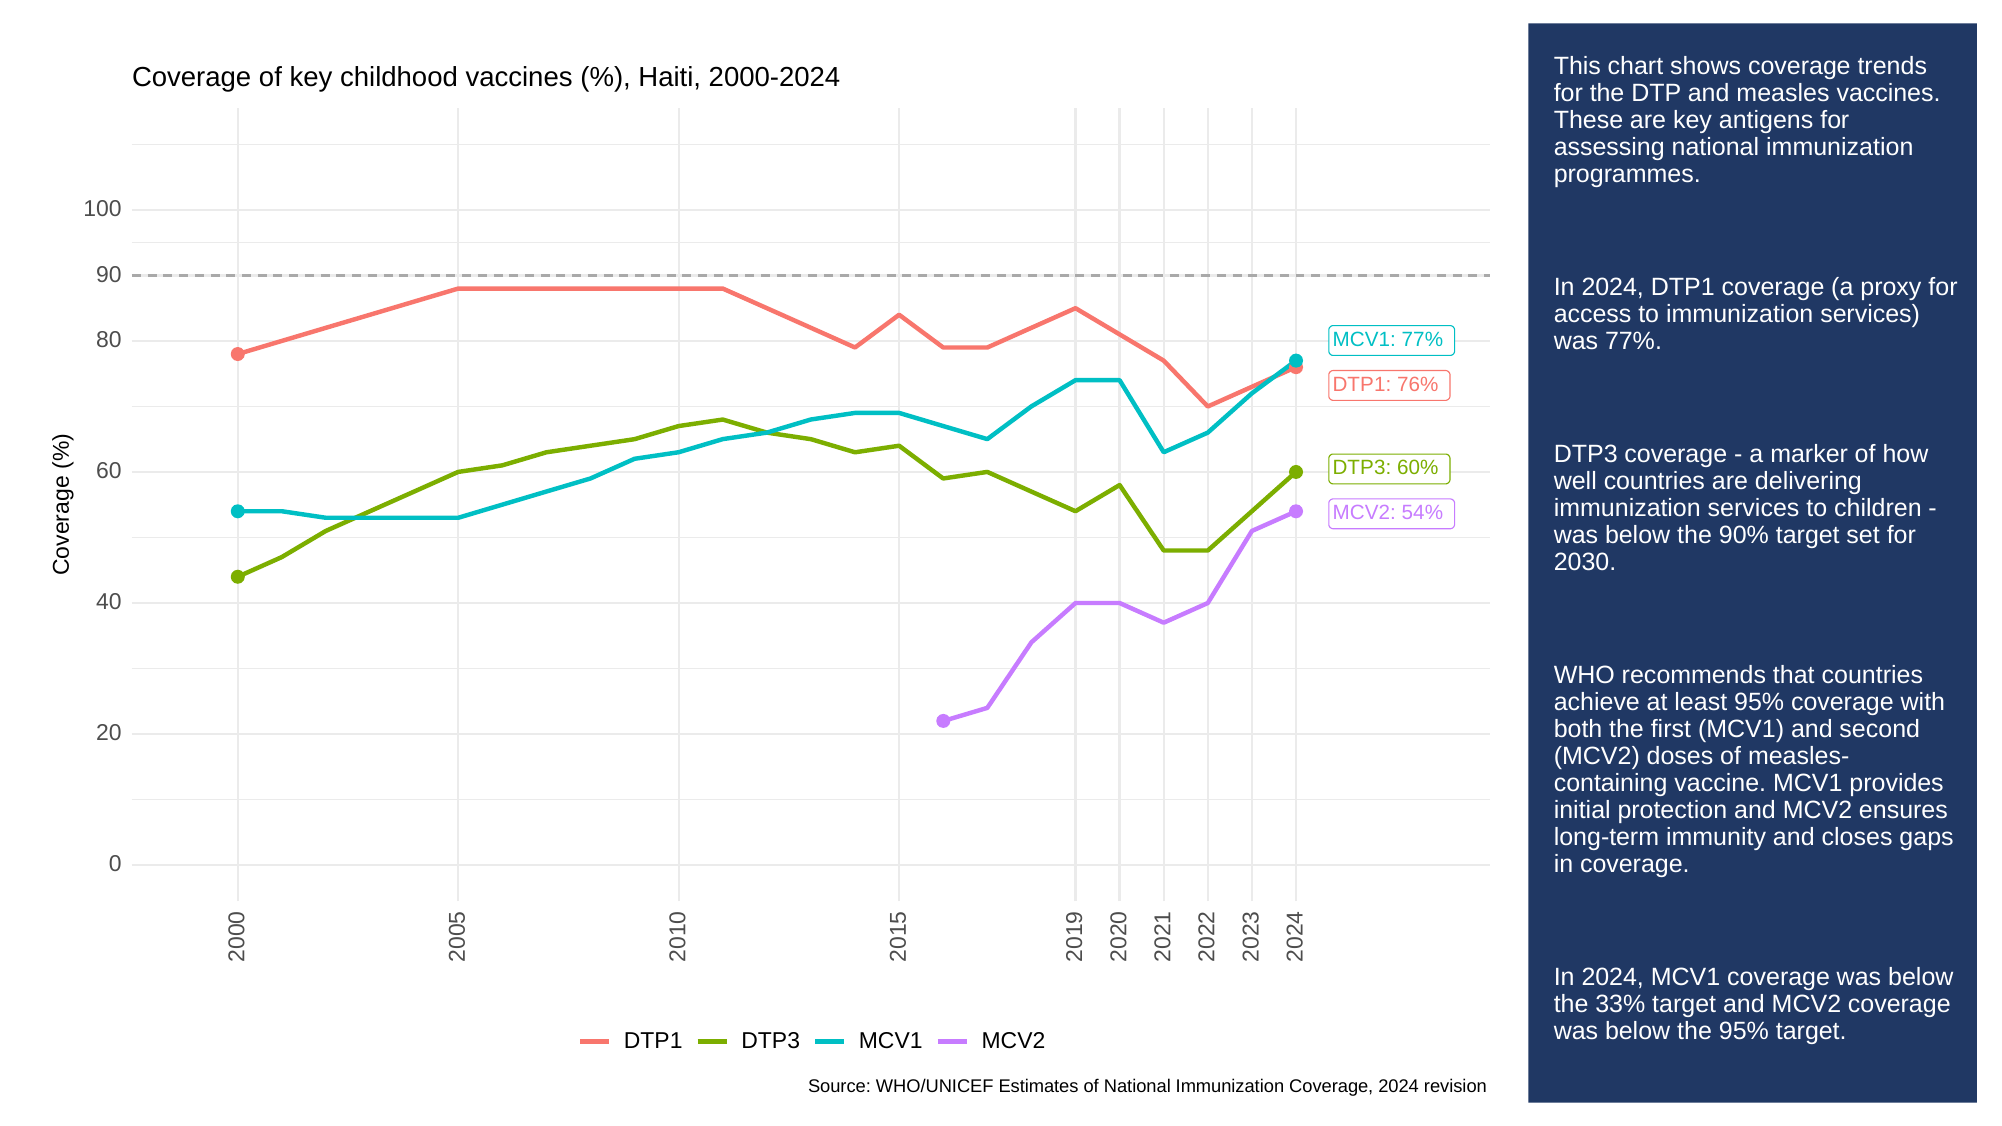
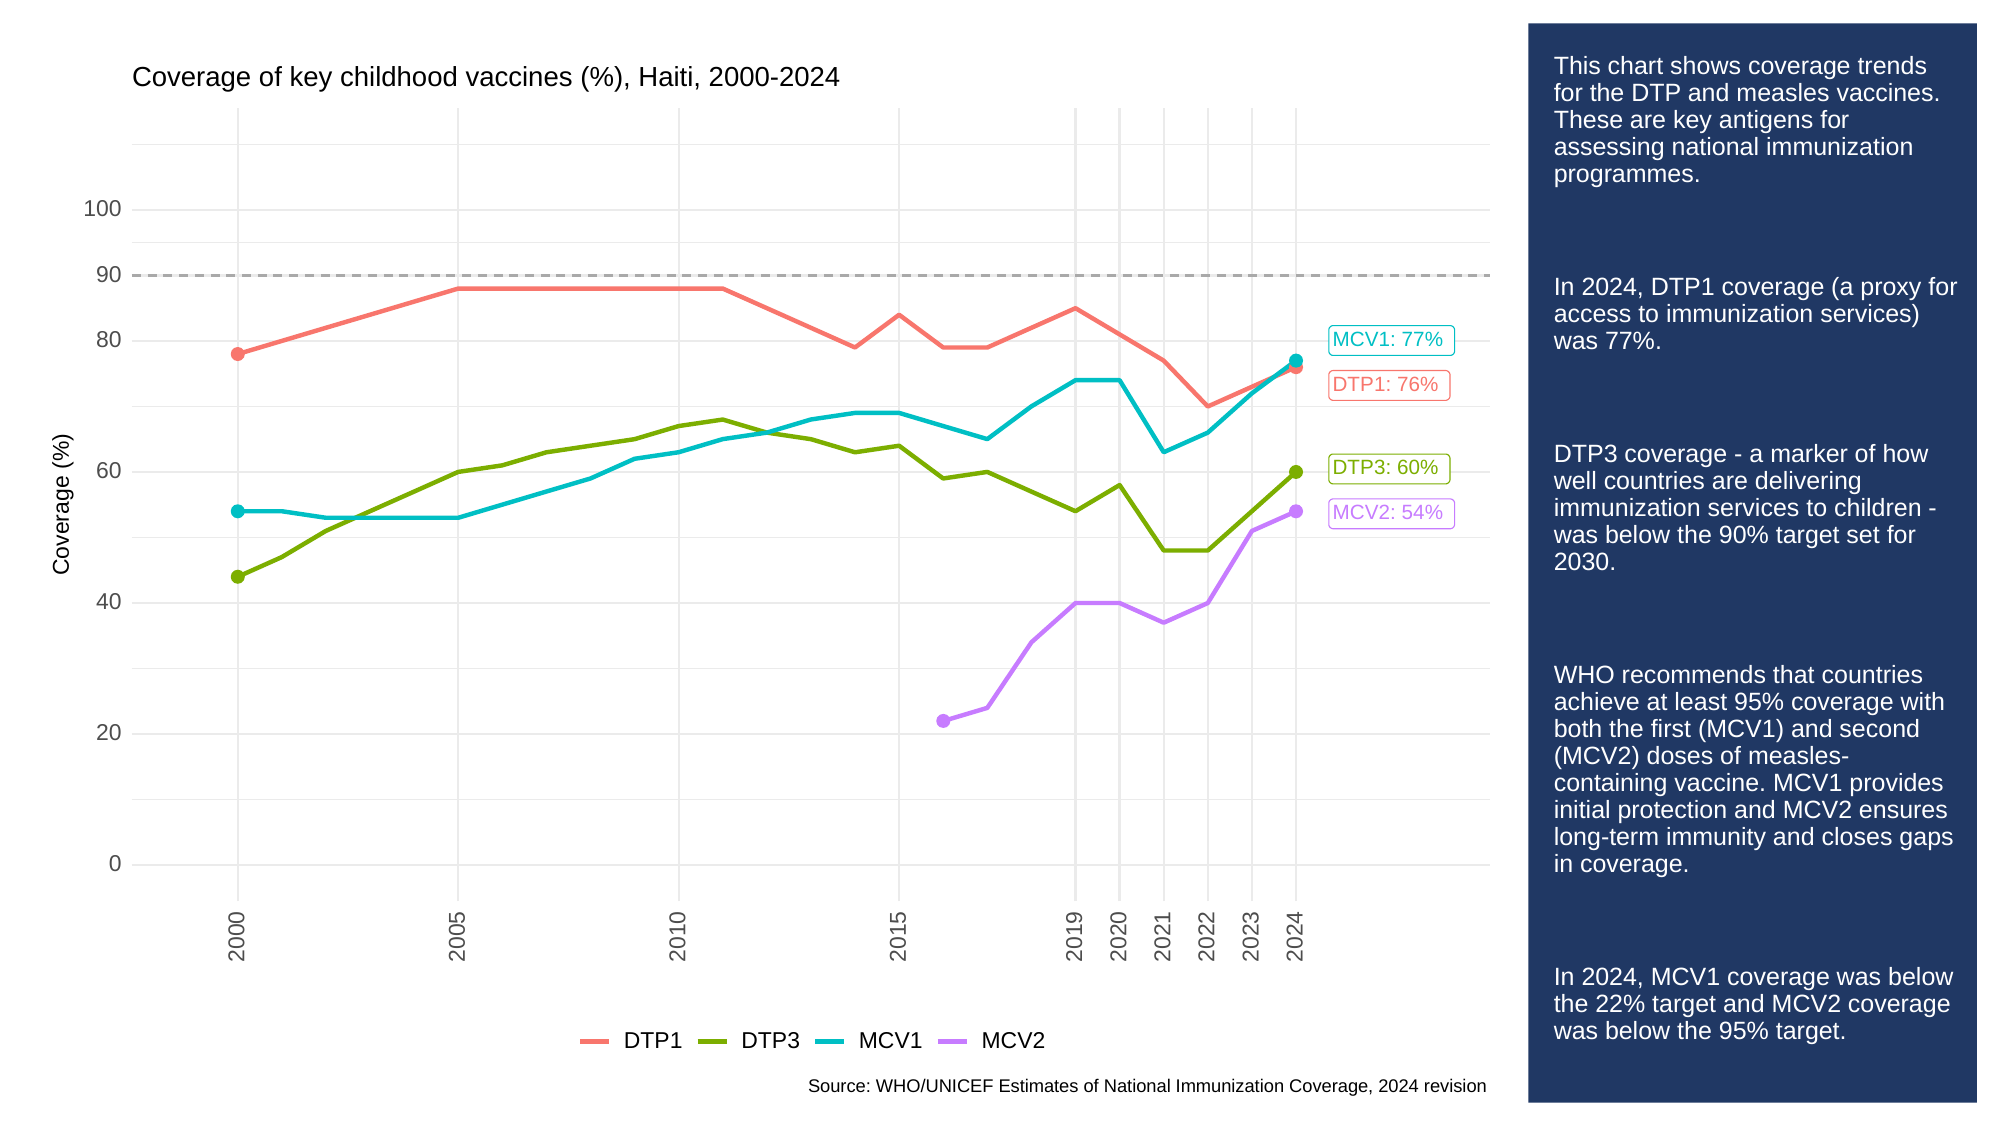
33%: 33% -> 22%
